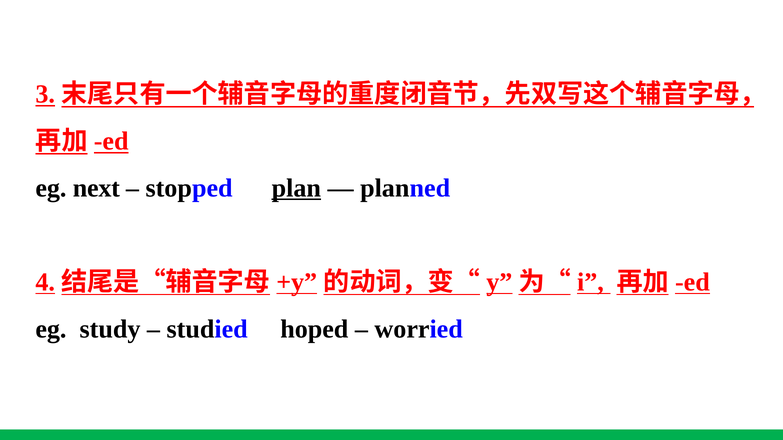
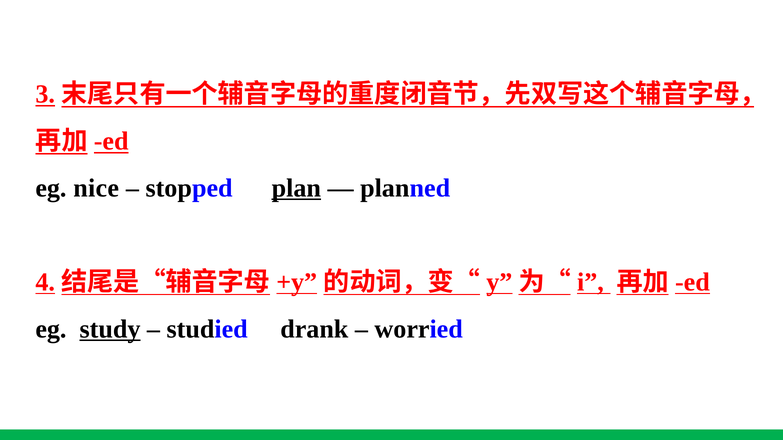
next: next -> nice
study underline: none -> present
hoped: hoped -> drank
